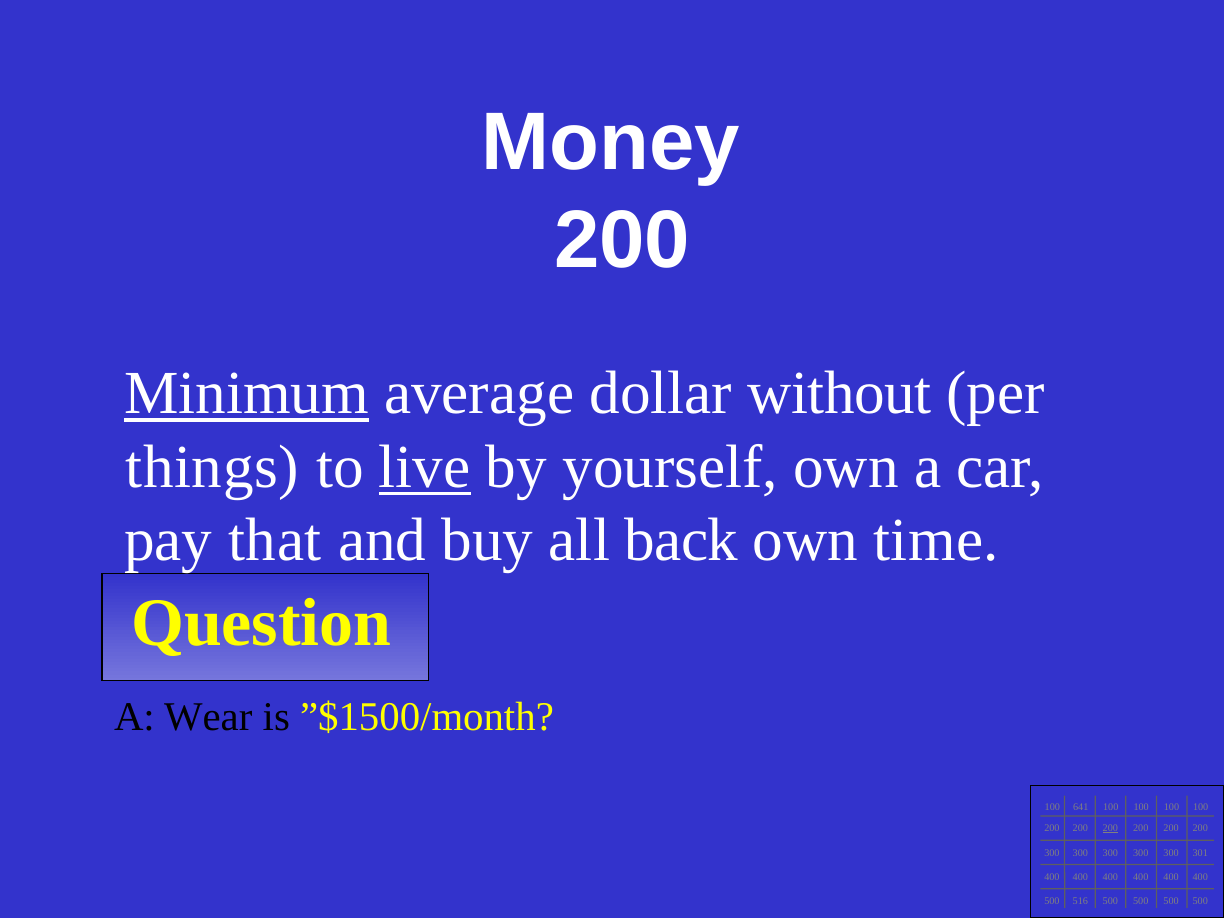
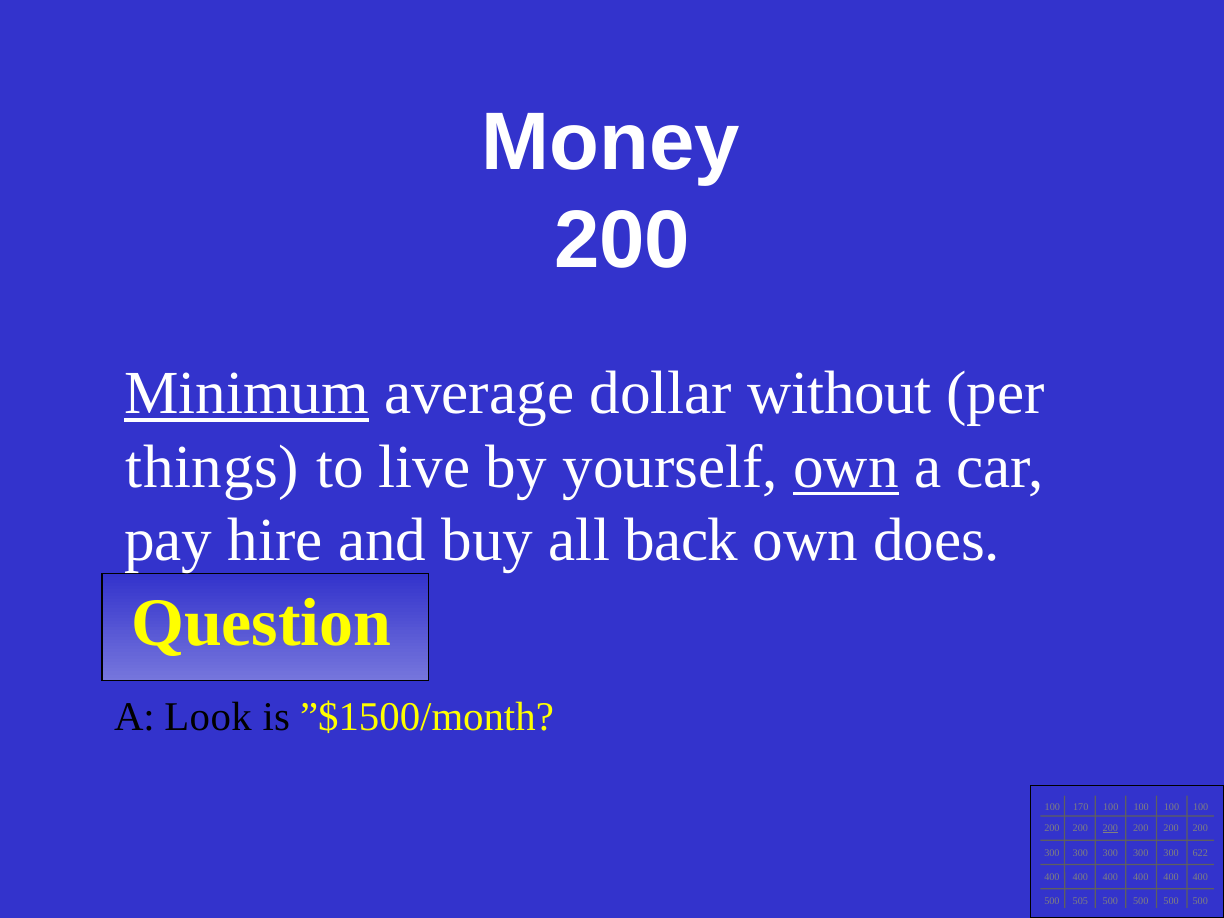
live underline: present -> none
own at (846, 467) underline: none -> present
that: that -> hire
time: time -> does
Wear: Wear -> Look
641: 641 -> 170
301: 301 -> 622
516: 516 -> 505
